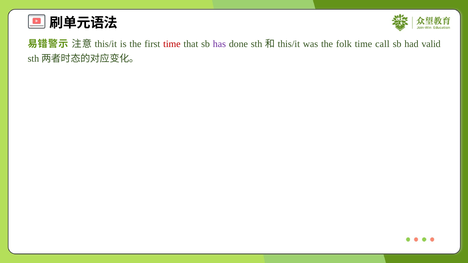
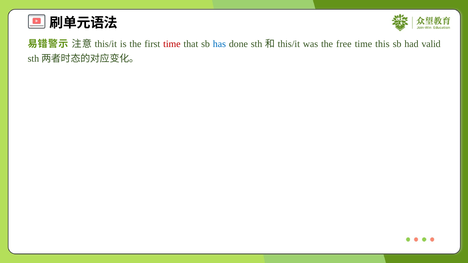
has colour: purple -> blue
folk: folk -> free
call: call -> this
